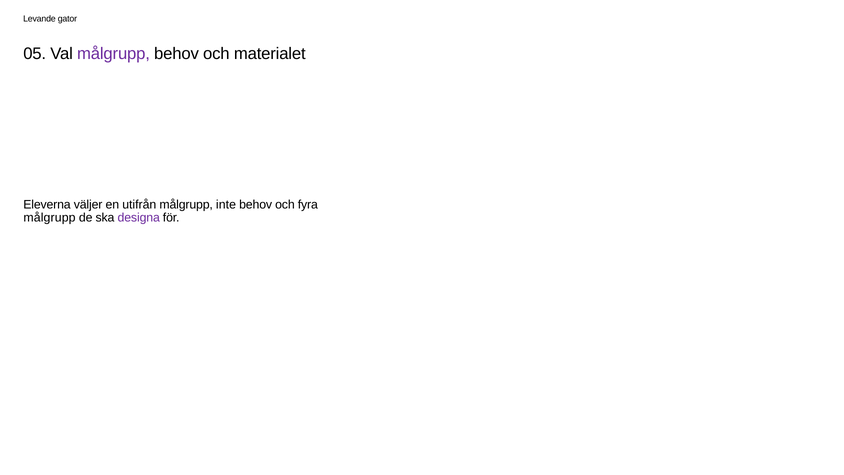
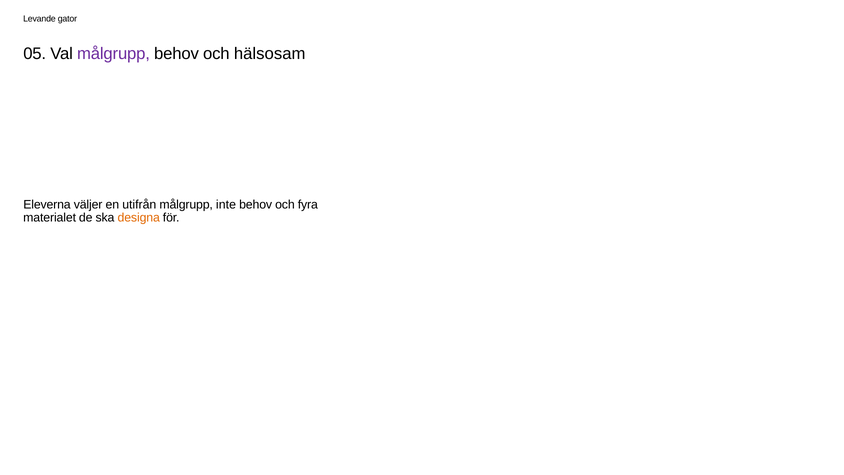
materialet: materialet -> hälsosam
målgrupp at (50, 218): målgrupp -> materialet
designa colour: purple -> orange
